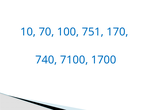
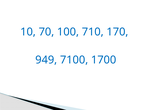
751: 751 -> 710
740: 740 -> 949
